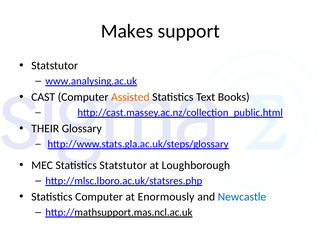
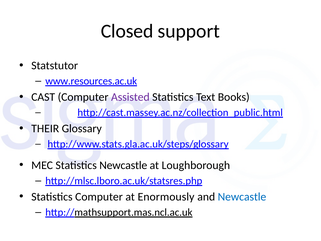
Makes: Makes -> Closed
www.analysing.ac.uk: www.analysing.ac.uk -> www.resources.ac.uk
Assisted colour: orange -> purple
Statistics Statstutor: Statstutor -> Newcastle
